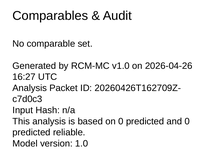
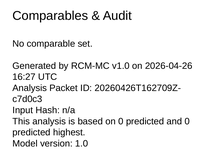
reliable: reliable -> highest
